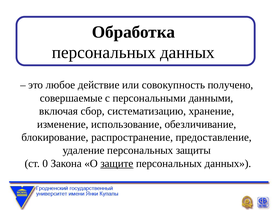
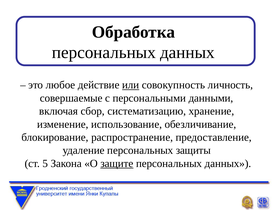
или underline: none -> present
получено: получено -> личность
0: 0 -> 5
